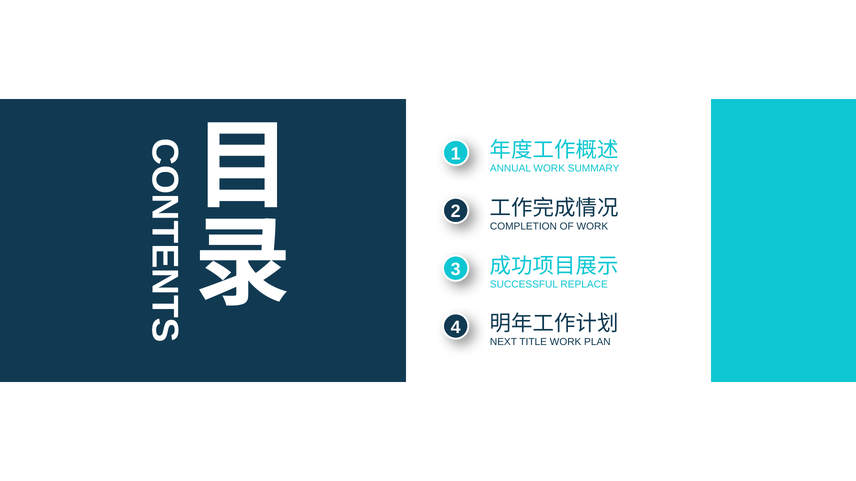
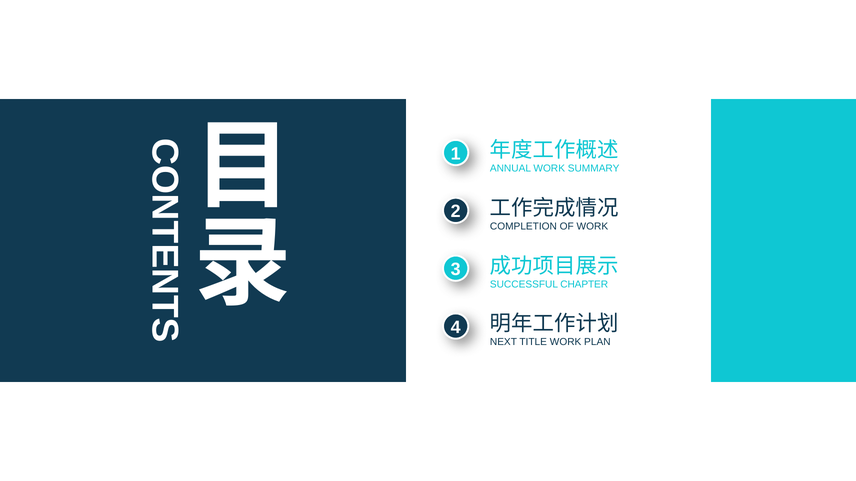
REPLACE: REPLACE -> CHAPTER
